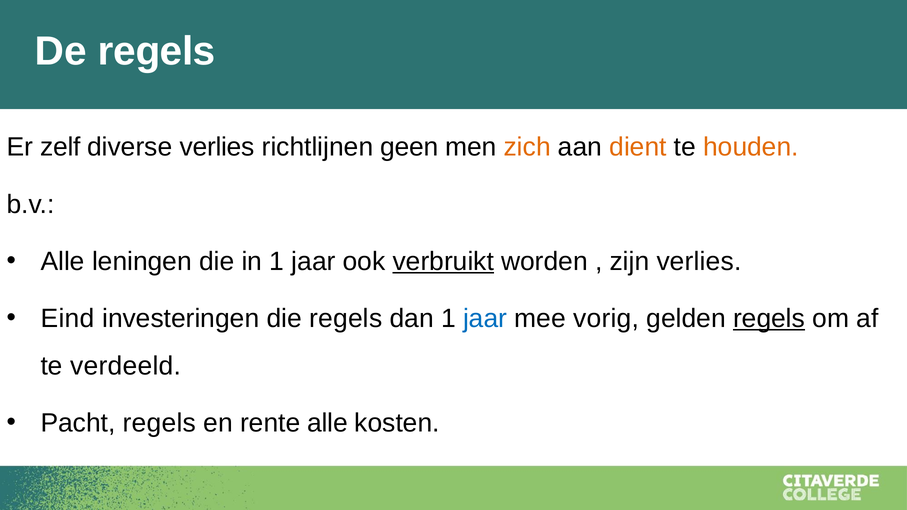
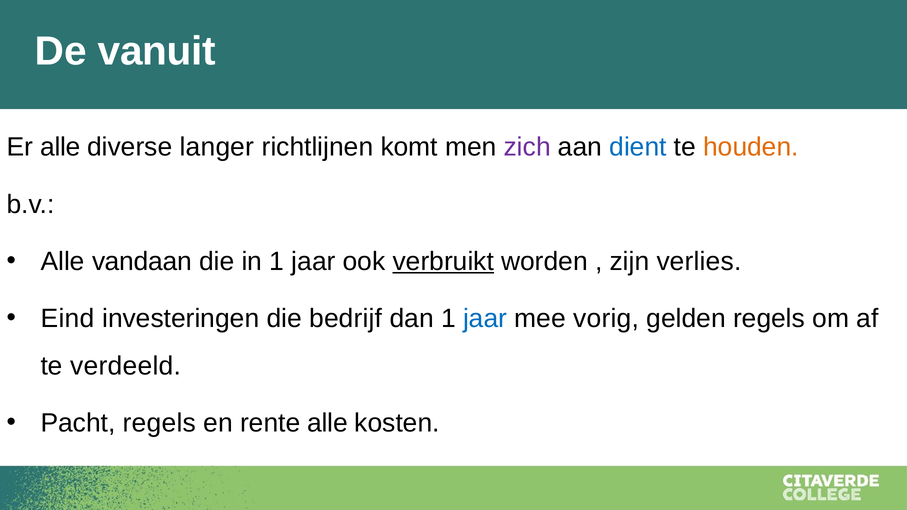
De regels: regels -> vanuit
Er zelf: zelf -> alle
diverse verlies: verlies -> langer
geen: geen -> komt
zich colour: orange -> purple
dient colour: orange -> blue
leningen: leningen -> vandaan
die regels: regels -> bedrijf
regels at (769, 319) underline: present -> none
